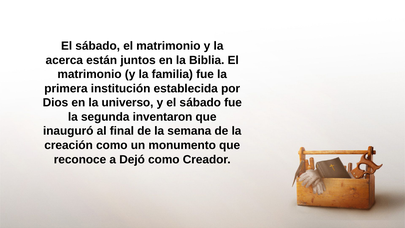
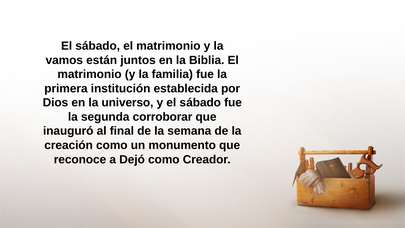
acerca: acerca -> vamos
inventaron: inventaron -> corroborar
